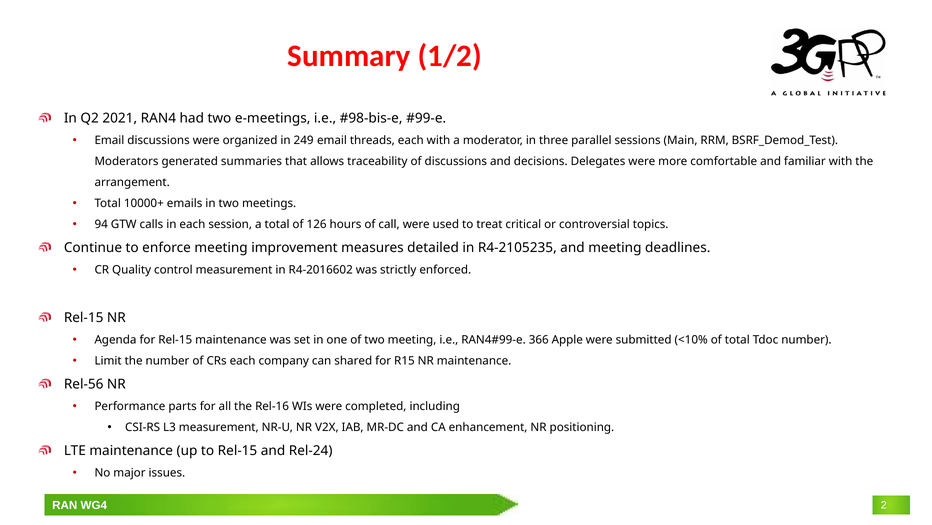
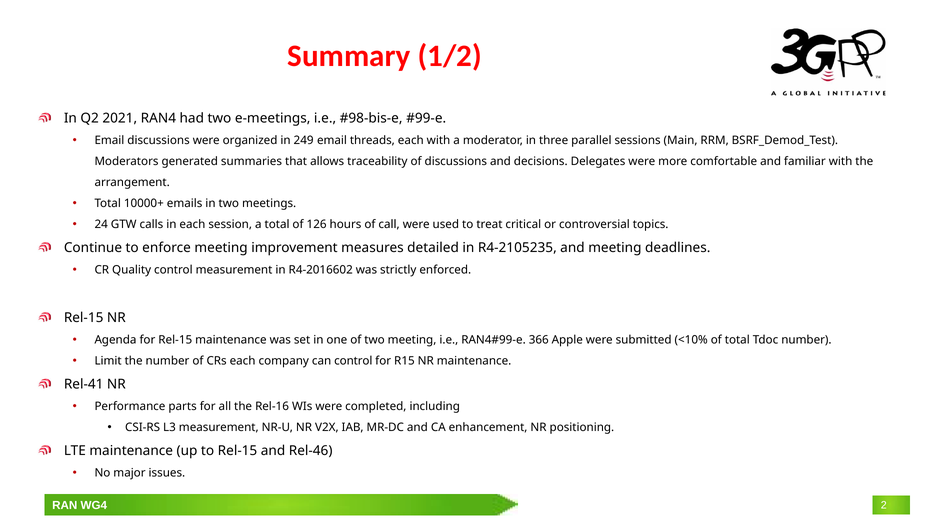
94: 94 -> 24
can shared: shared -> control
Rel-56: Rel-56 -> Rel-41
Rel-24: Rel-24 -> Rel-46
